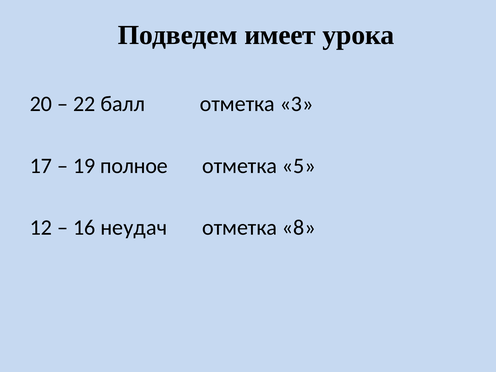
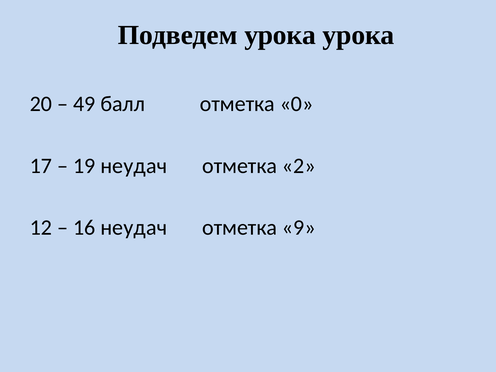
Подведем имеет: имеет -> урока
22: 22 -> 49
3: 3 -> 0
19 полное: полное -> неудач
5: 5 -> 2
8: 8 -> 9
